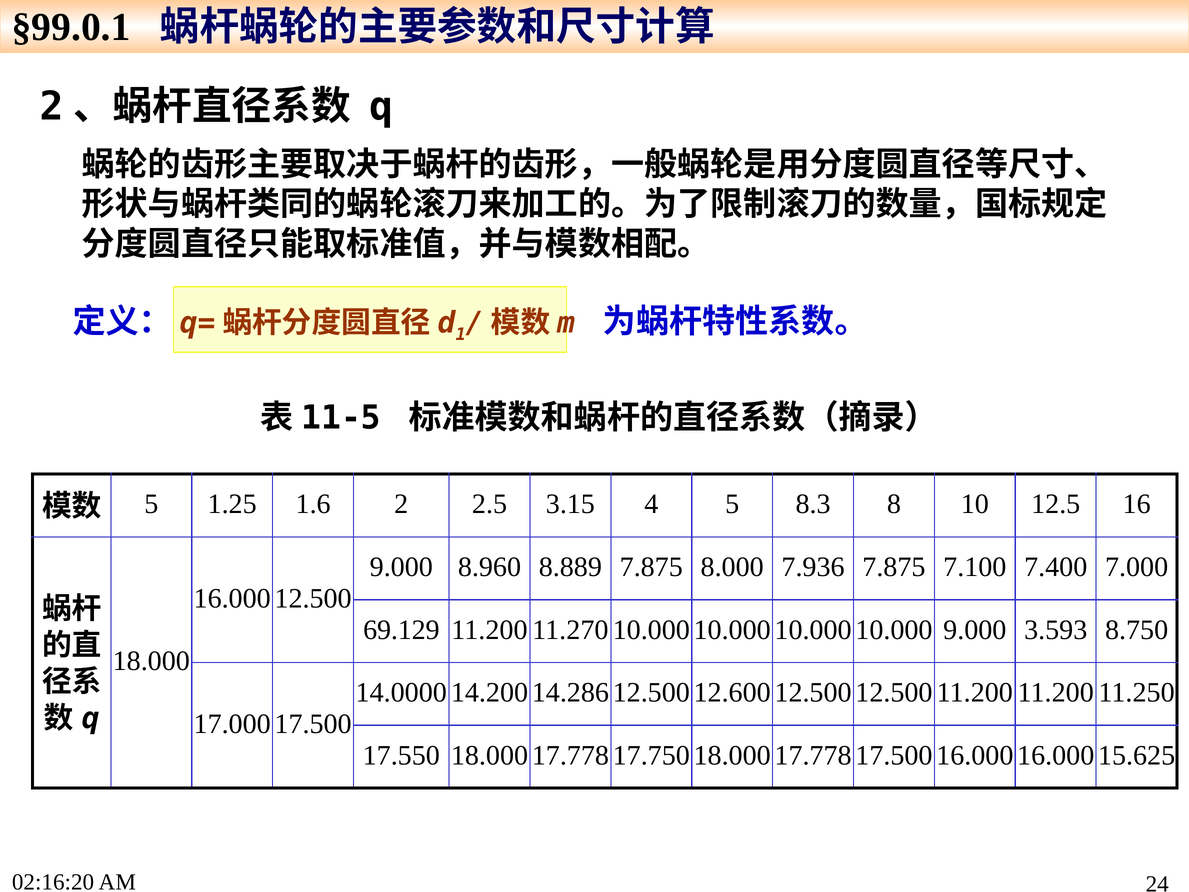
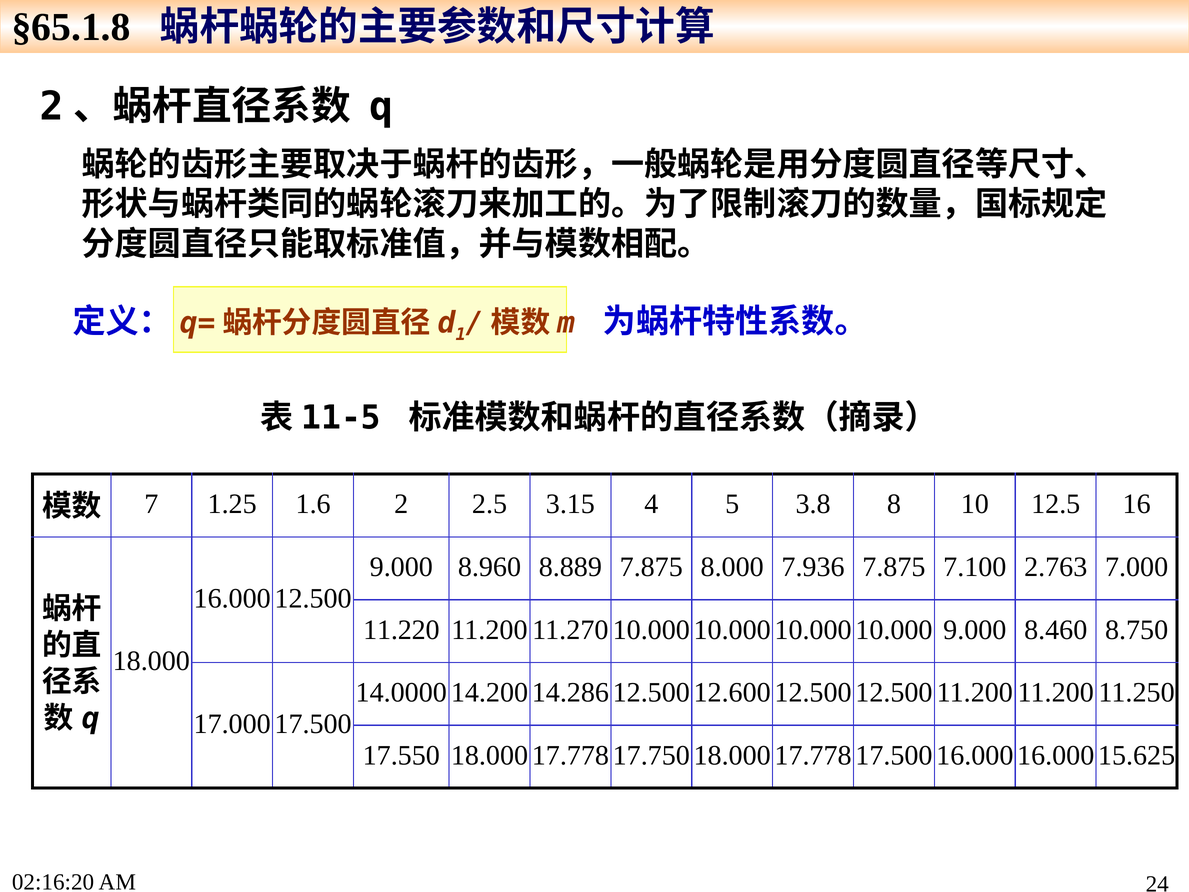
§99.0.1: §99.0.1 -> §65.1.8
5 at (151, 504): 5 -> 7
8.3: 8.3 -> 3.8
7.400: 7.400 -> 2.763
69.129: 69.129 -> 11.220
3.593: 3.593 -> 8.460
